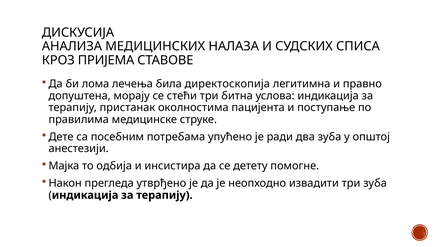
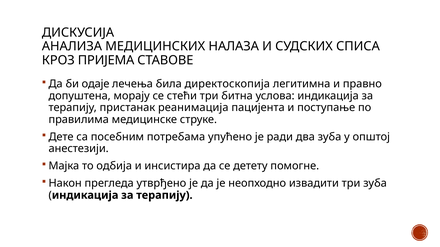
лома: лома -> одаје
околностима: околностима -> реанимација
